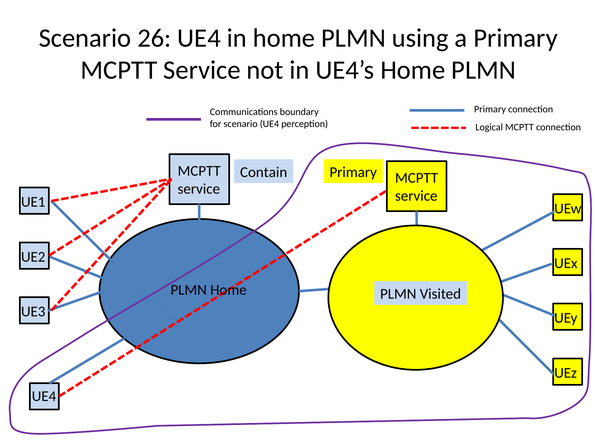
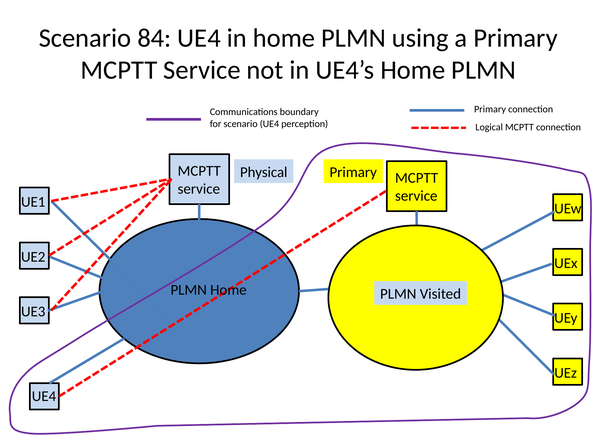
26: 26 -> 84
Contain: Contain -> Physical
